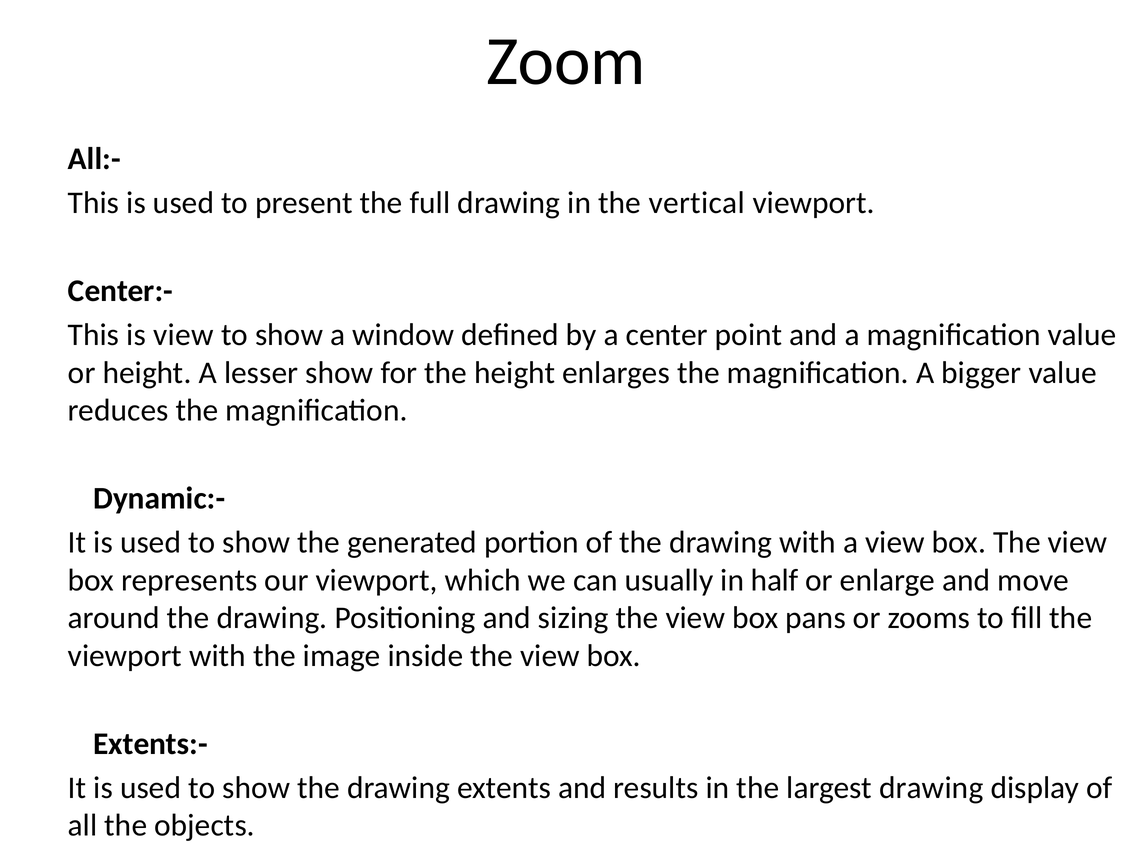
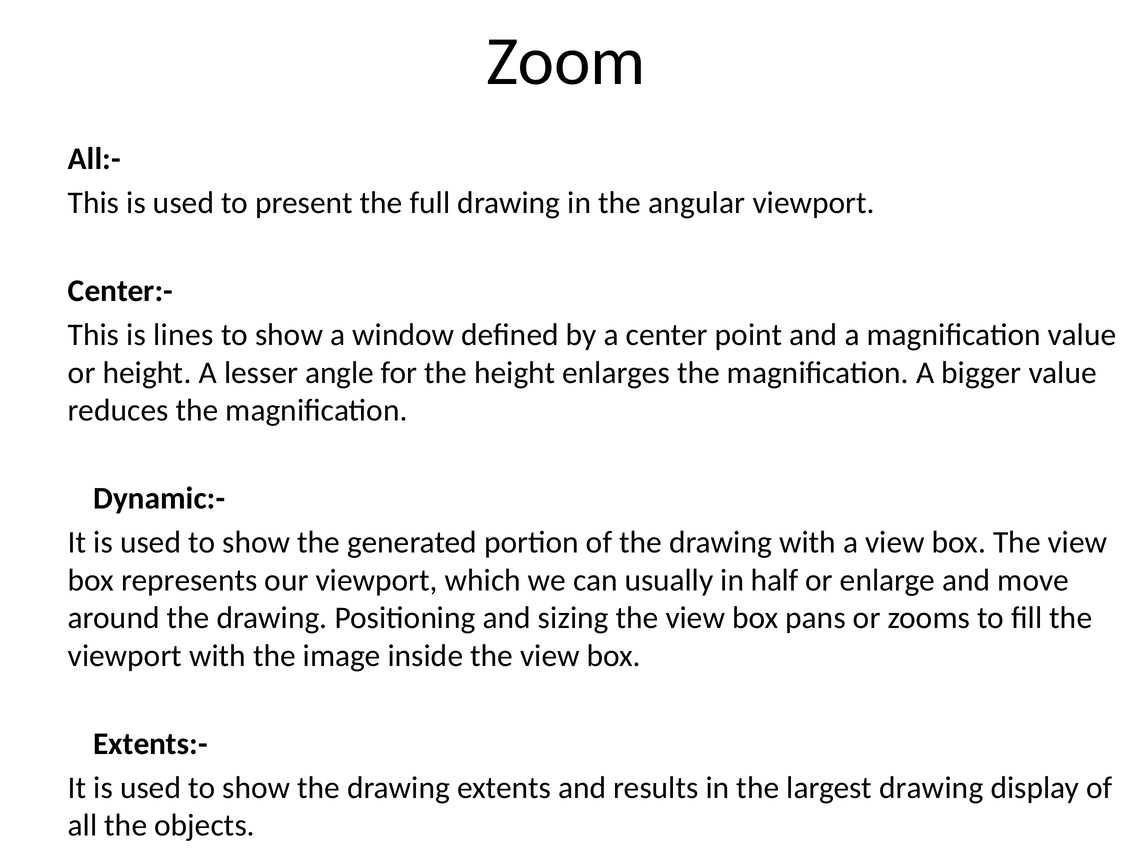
vertical: vertical -> angular
is view: view -> lines
lesser show: show -> angle
